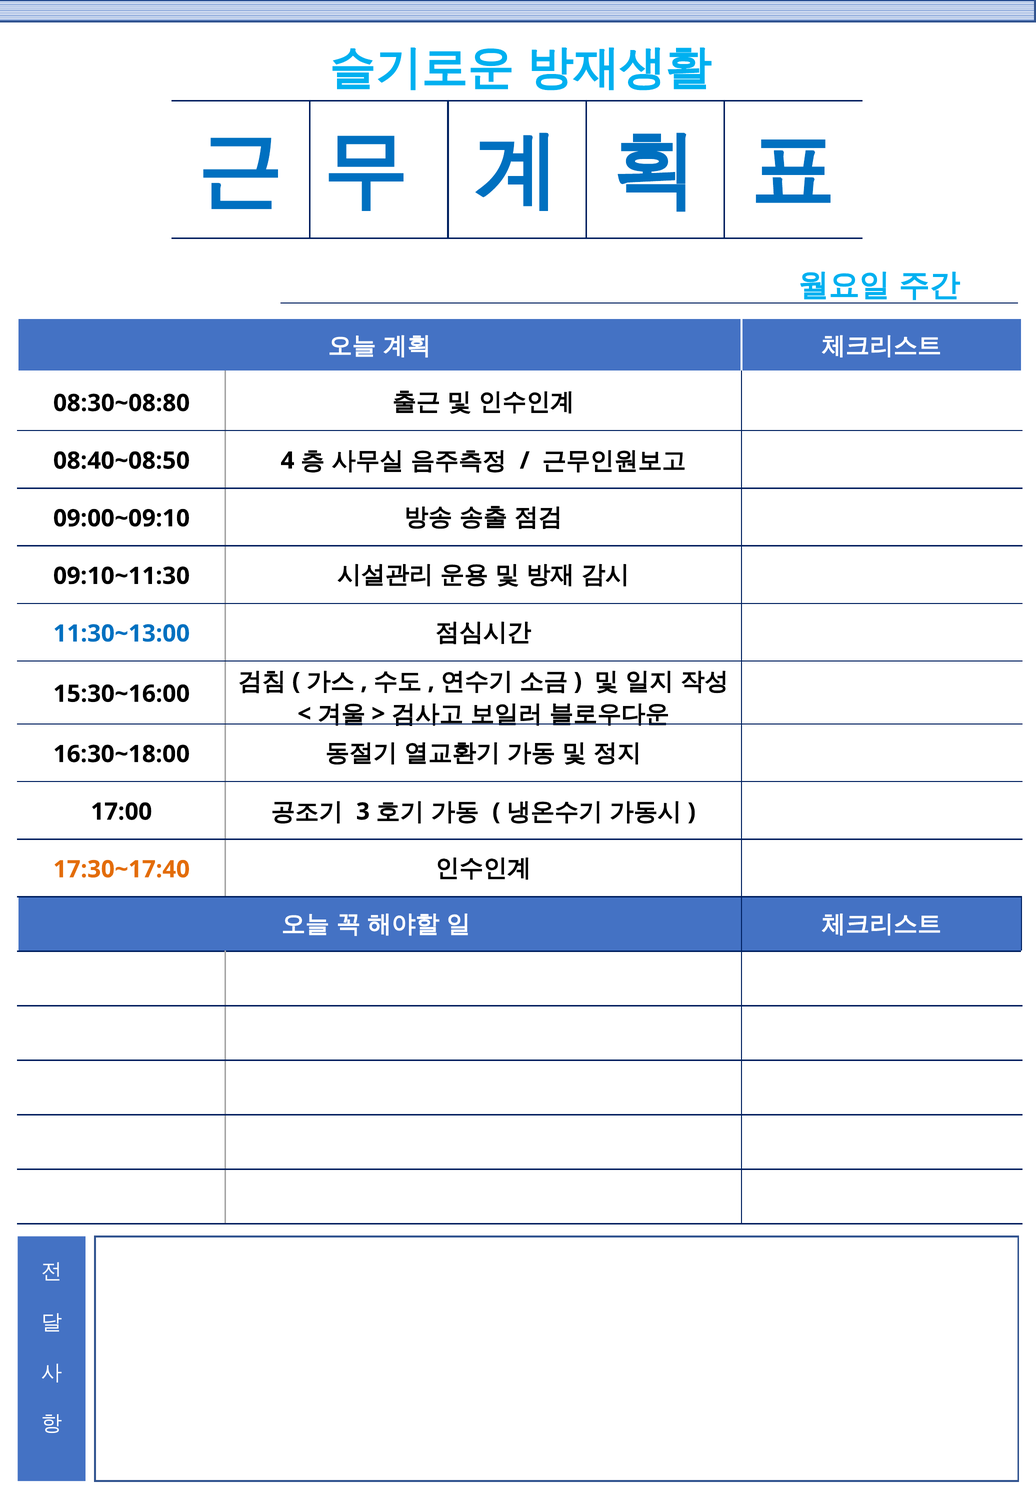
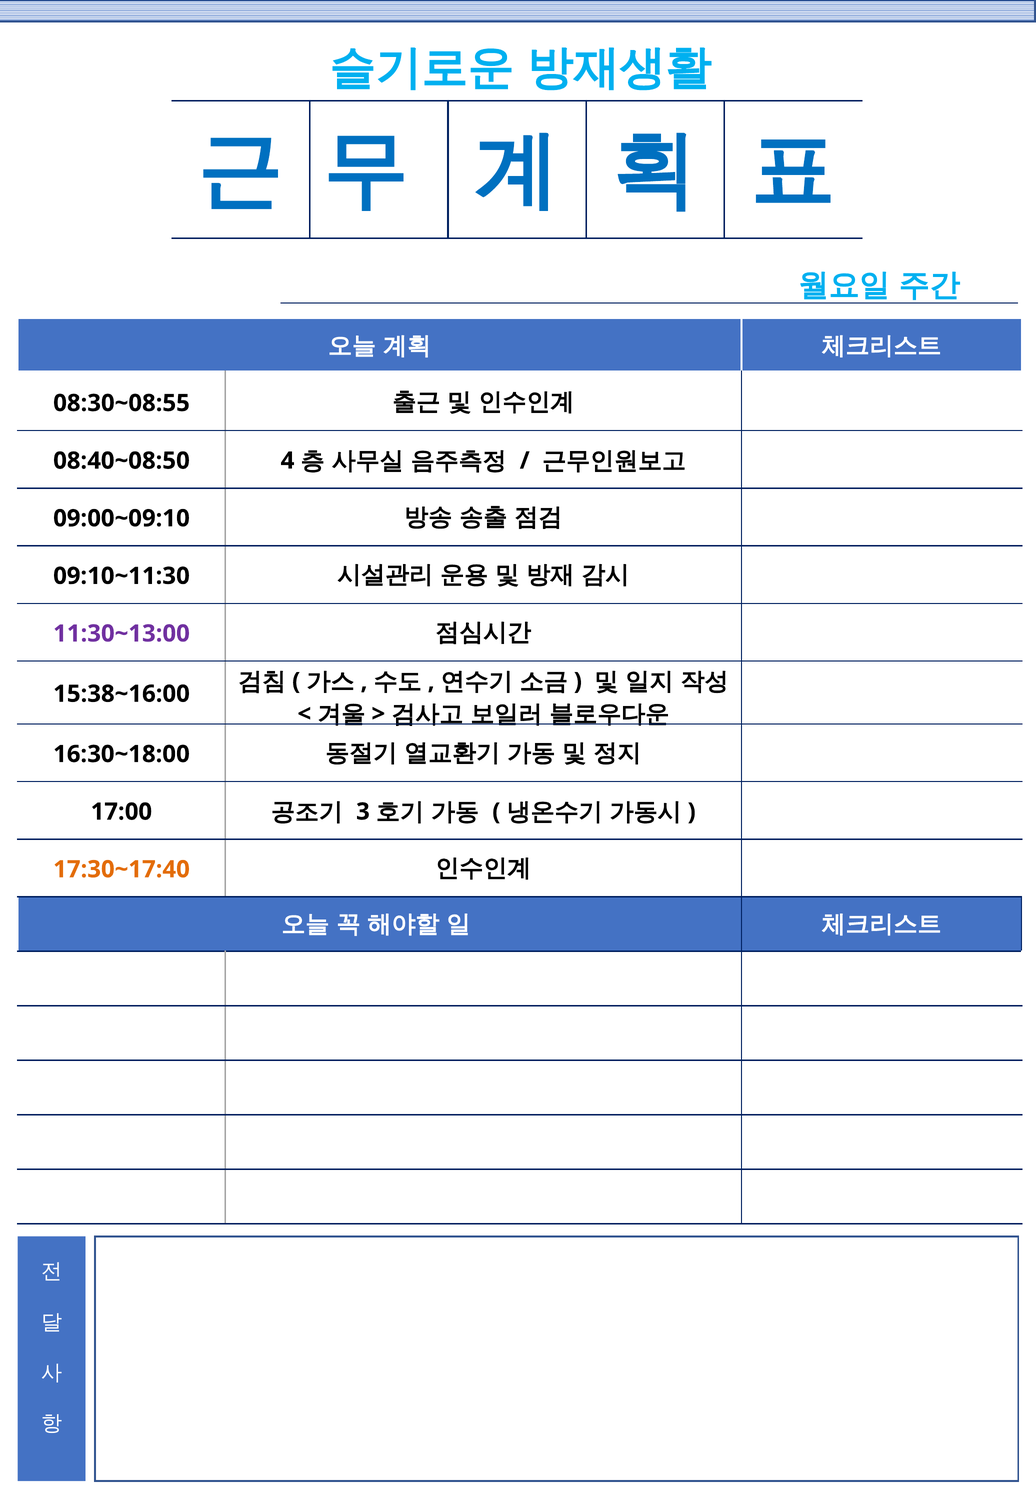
08:30~08:80: 08:30~08:80 -> 08:30~08:55
11:30~13:00 colour: blue -> purple
15:30~16:00: 15:30~16:00 -> 15:38~16:00
